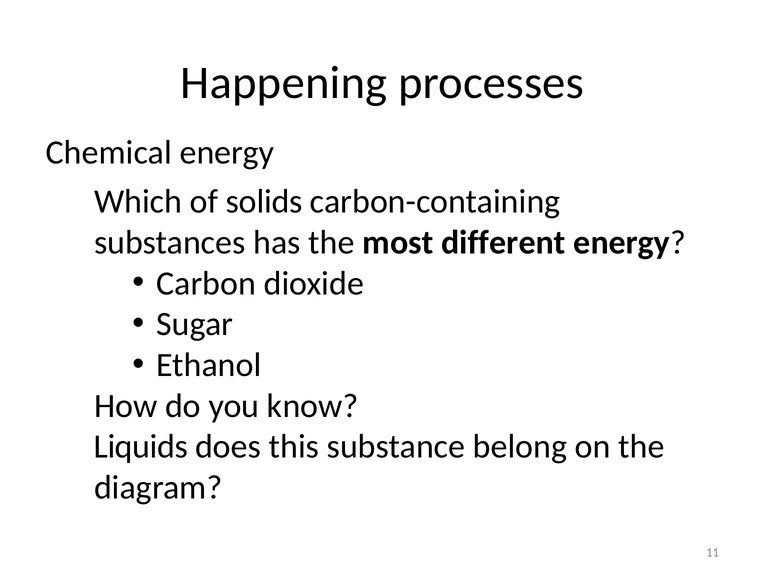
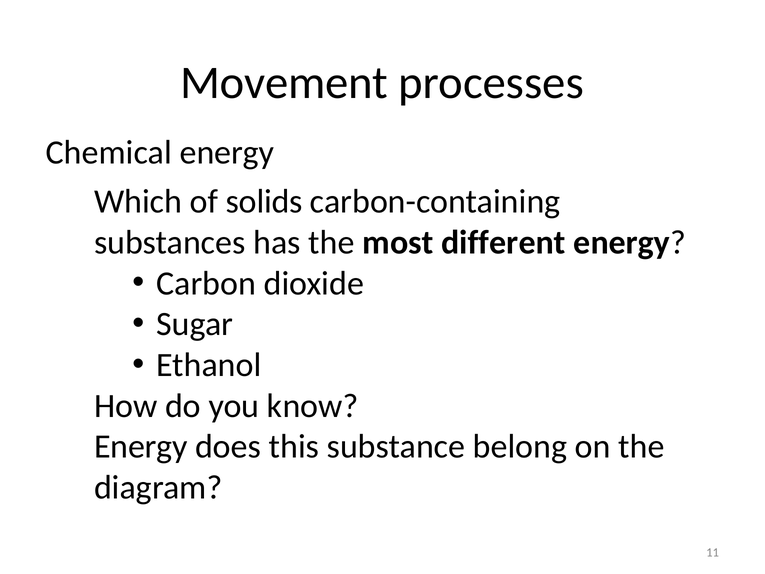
Happening: Happening -> Movement
Liquids at (141, 447): Liquids -> Energy
